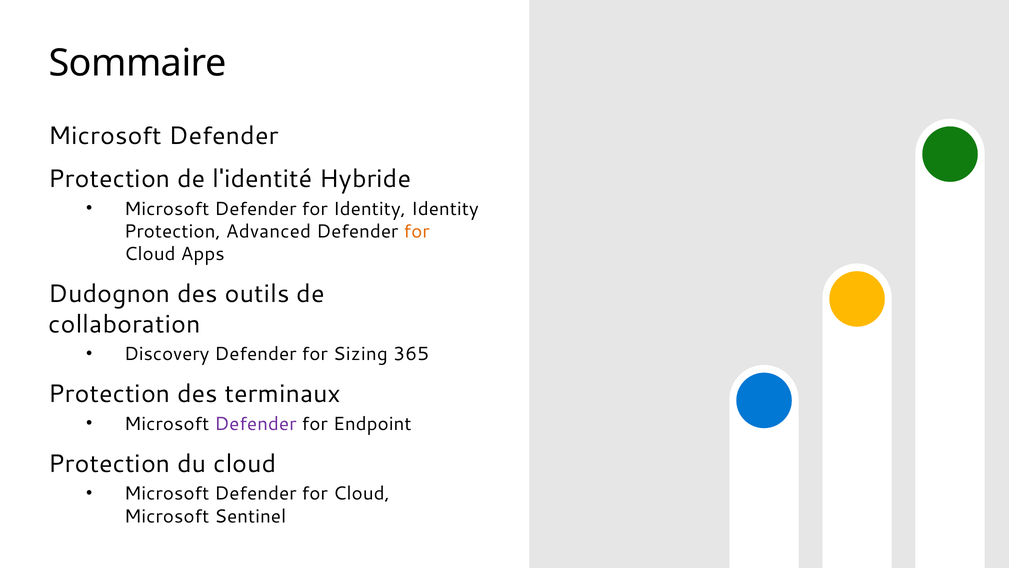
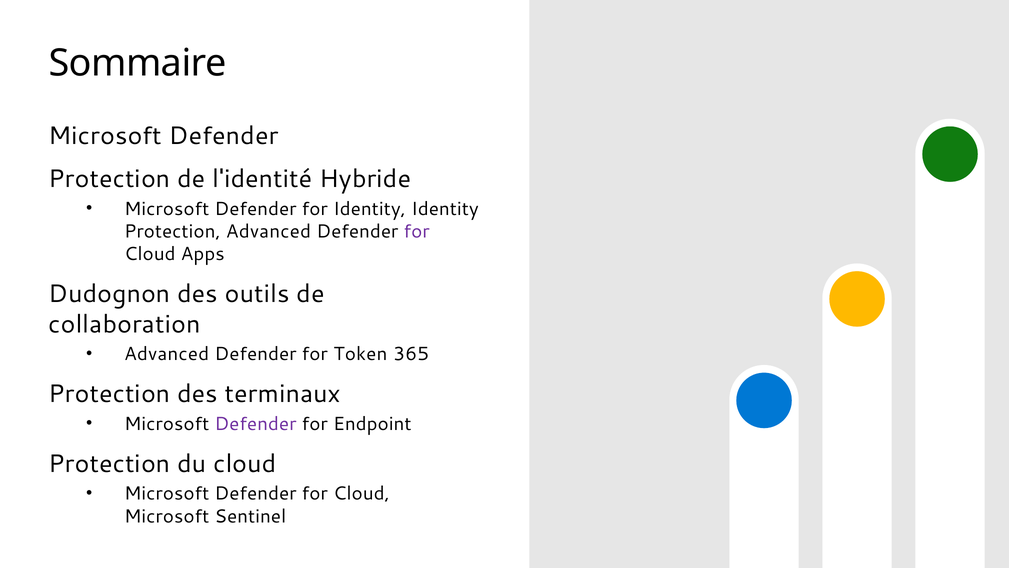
for at (417, 231) colour: orange -> purple
Discovery at (167, 354): Discovery -> Advanced
Sizing: Sizing -> Token
